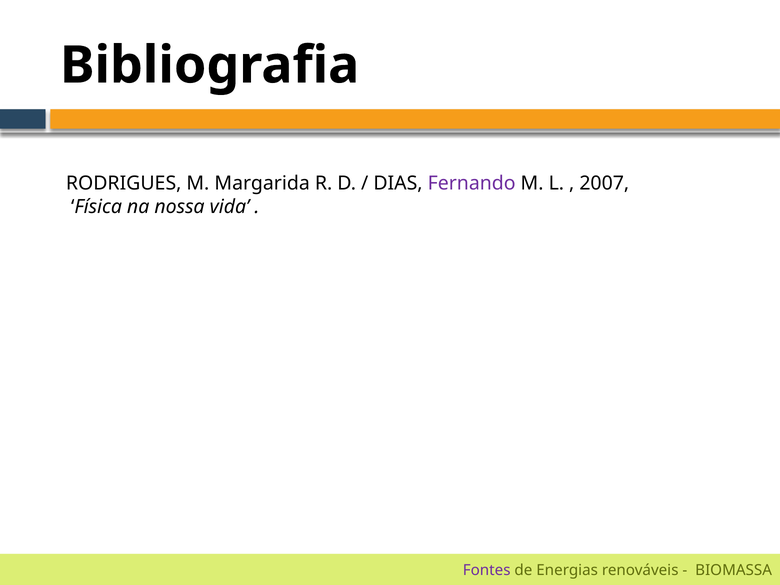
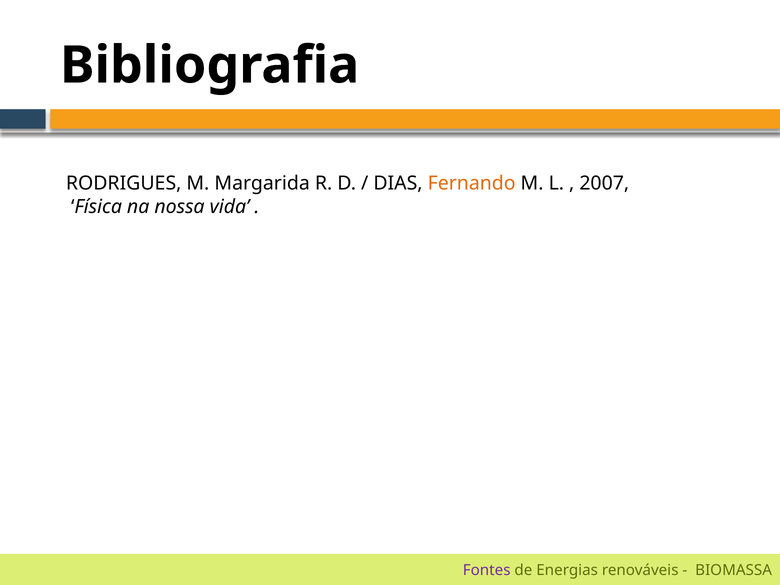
Fernando colour: purple -> orange
